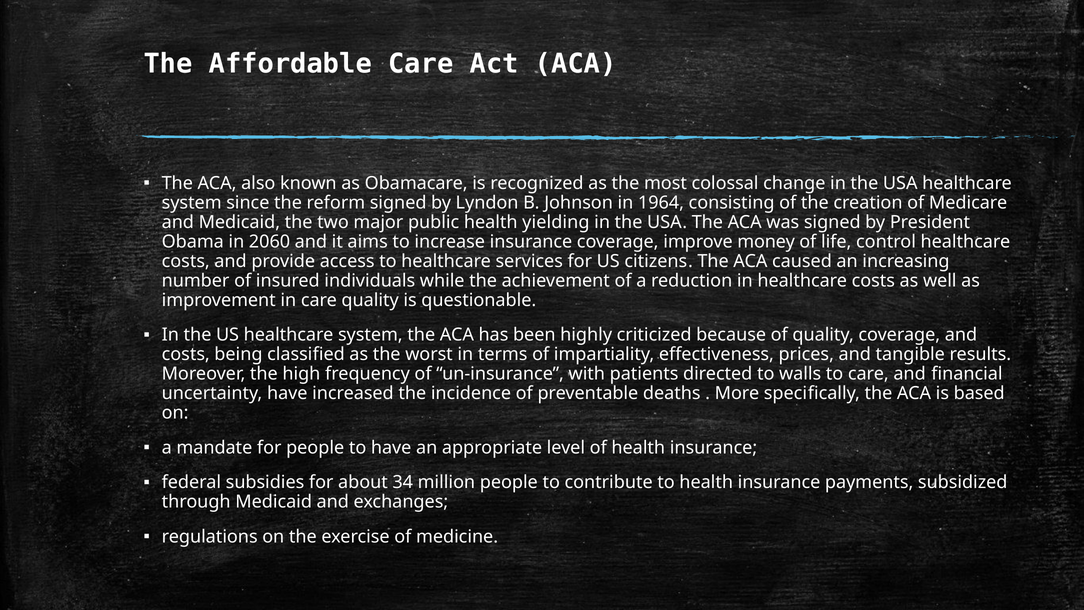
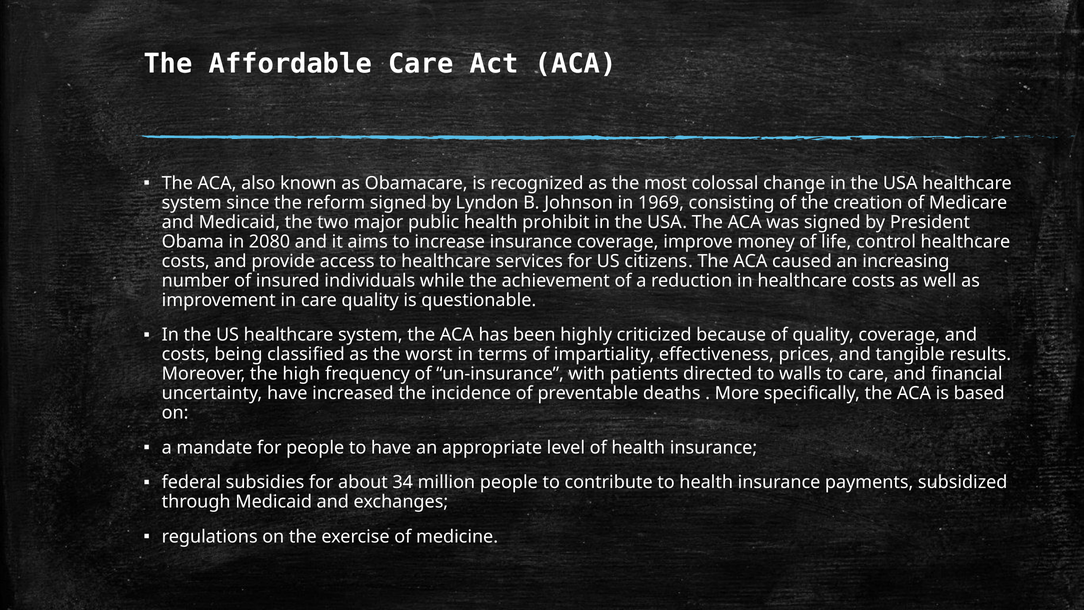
1964: 1964 -> 1969
yielding: yielding -> prohibit
2060: 2060 -> 2080
